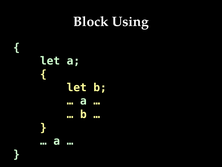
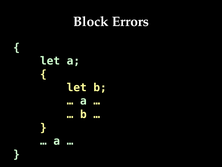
Using: Using -> Errors
